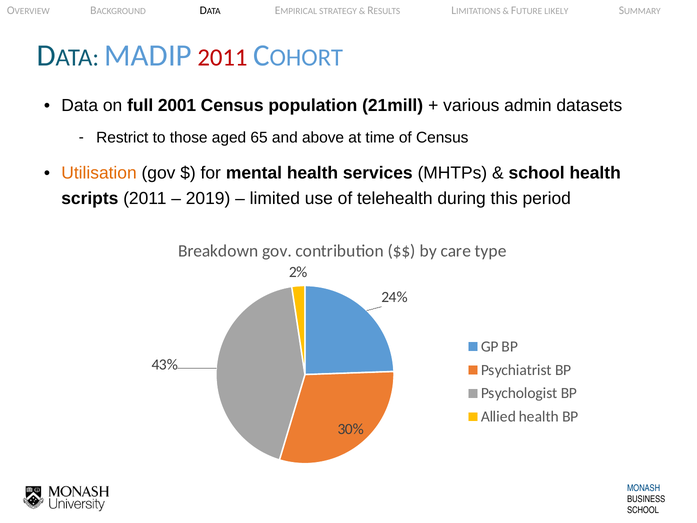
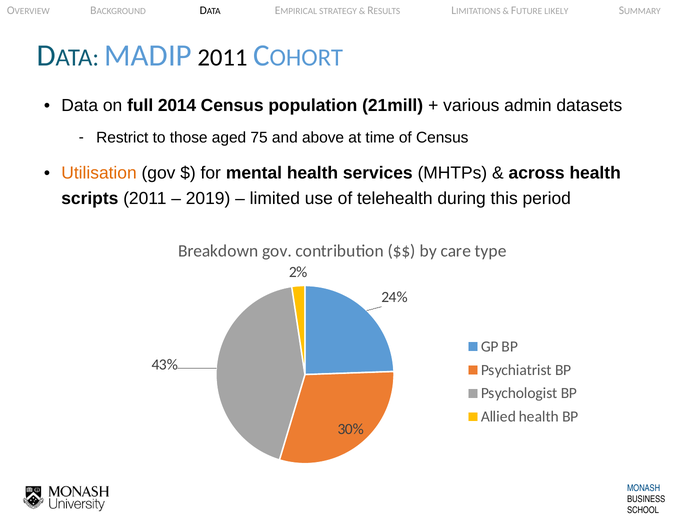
2011 at (222, 58) colour: red -> black
2001: 2001 -> 2014
65: 65 -> 75
school at (537, 173): school -> across
